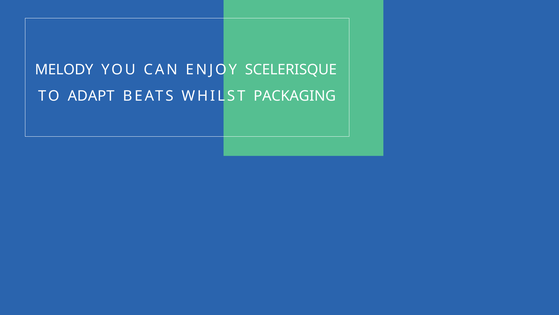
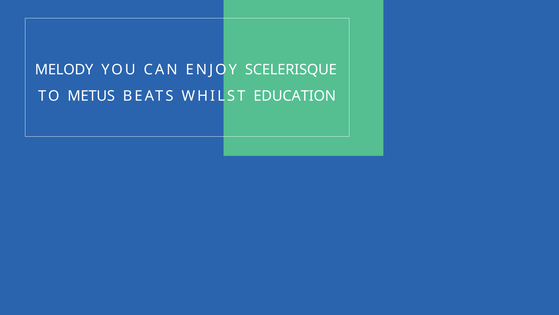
ADAPT: ADAPT -> METUS
PACKAGING: PACKAGING -> EDUCATION
